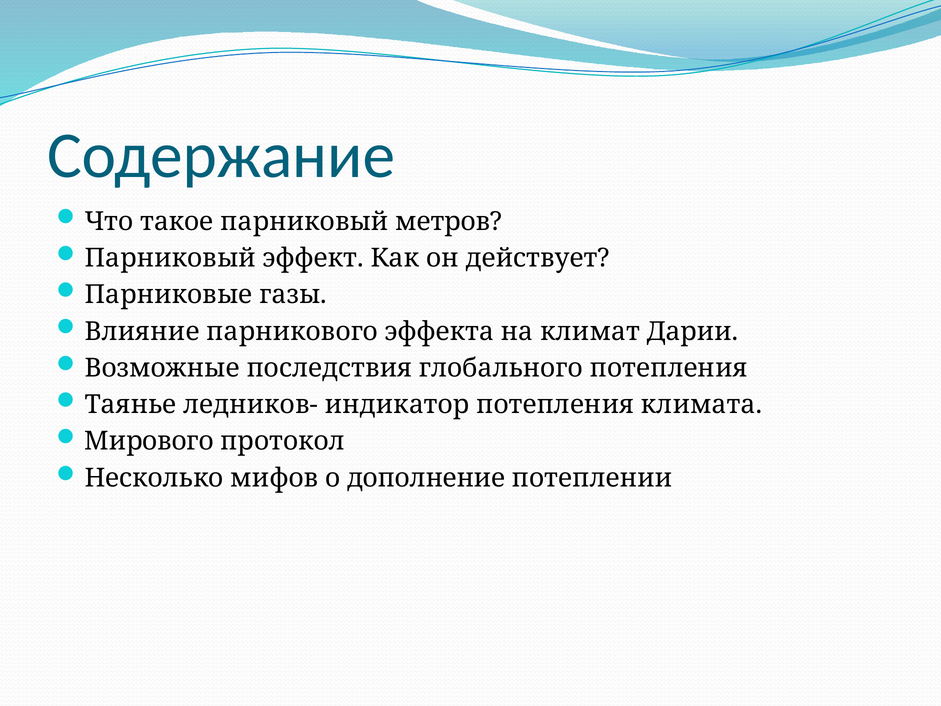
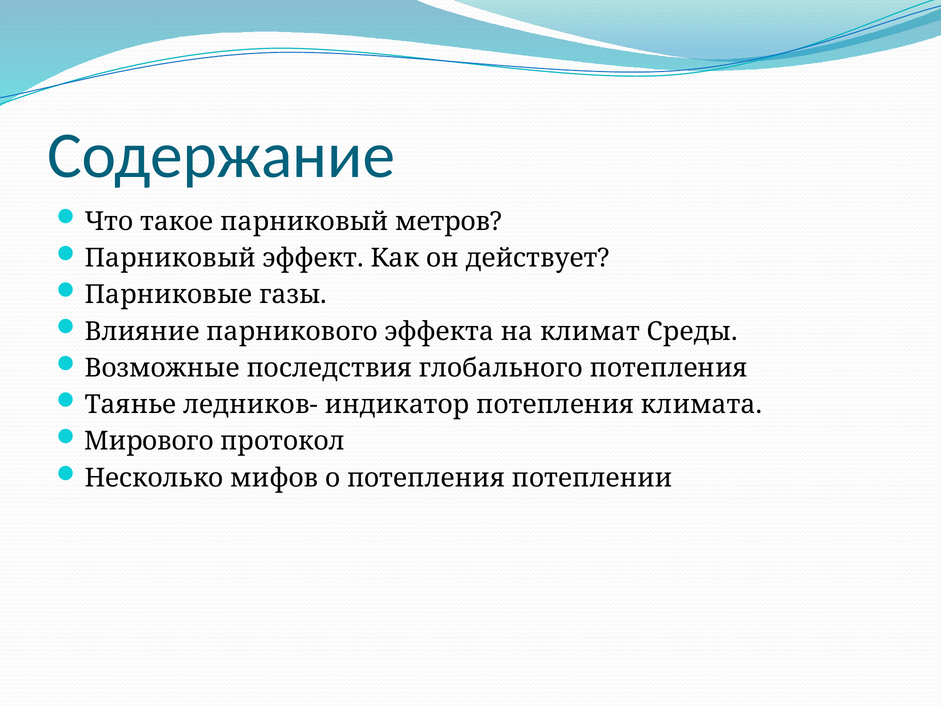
Дарии: Дарии -> Среды
о дополнение: дополнение -> потепления
